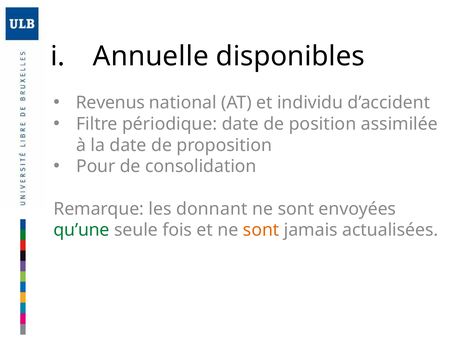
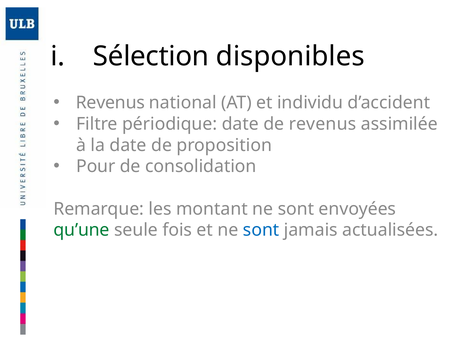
Annuelle: Annuelle -> Sélection
de position: position -> revenus
donnant: donnant -> montant
sont at (261, 230) colour: orange -> blue
